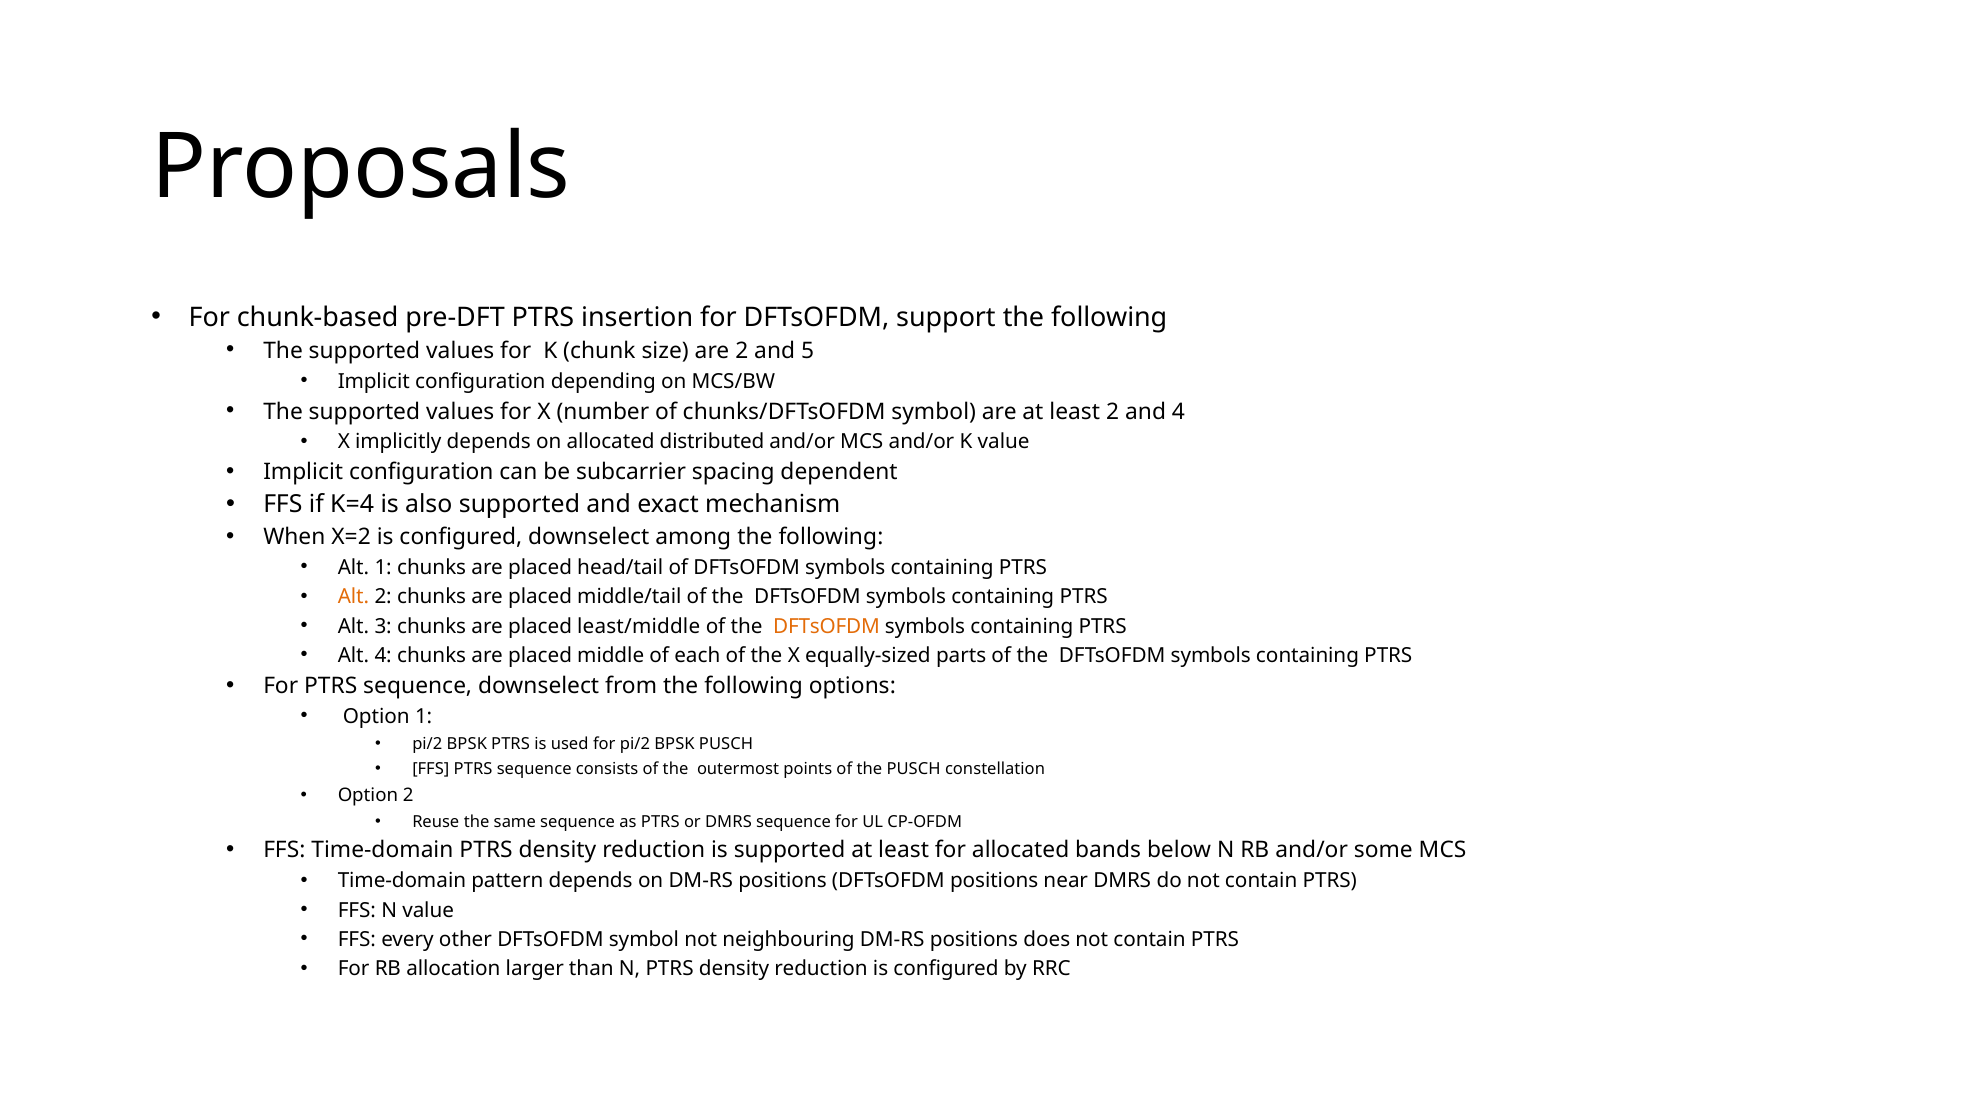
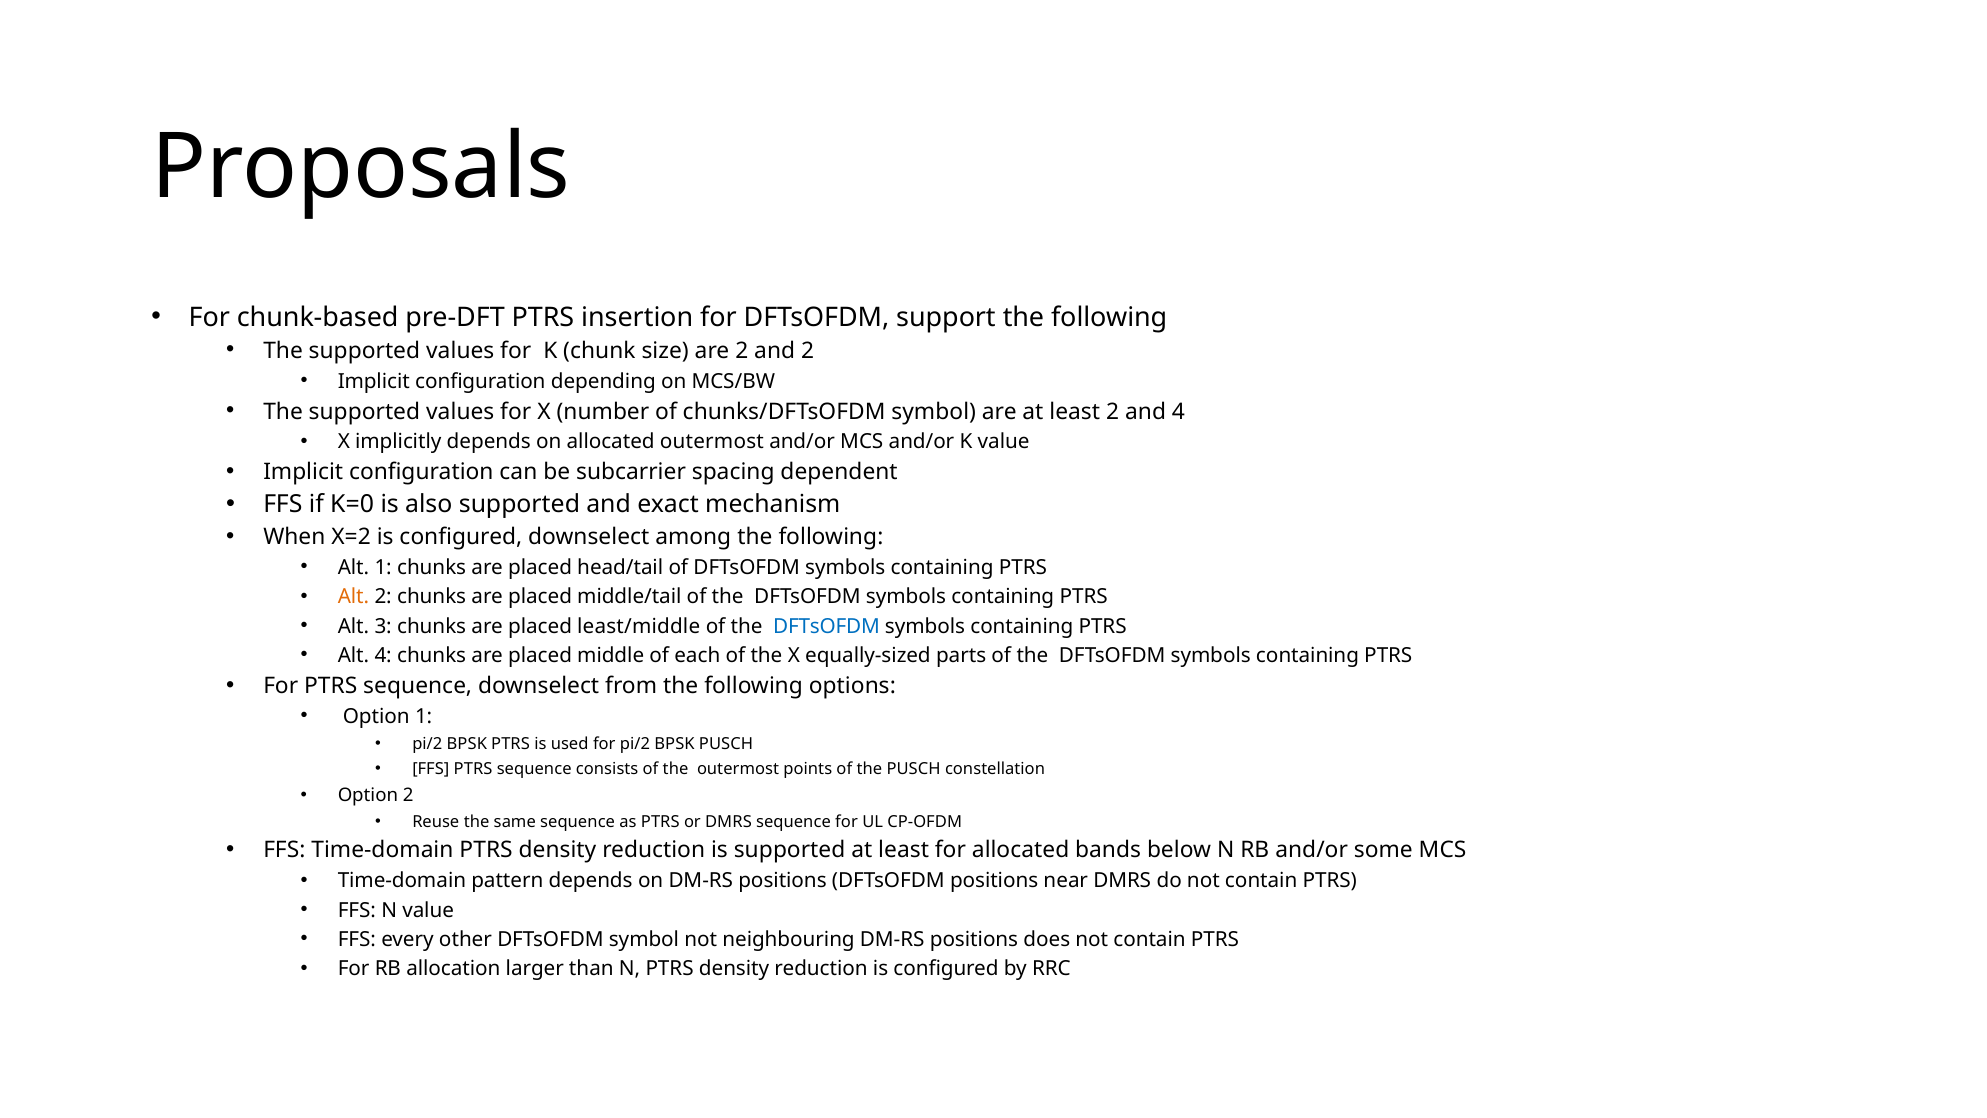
and 5: 5 -> 2
allocated distributed: distributed -> outermost
K=4: K=4 -> K=0
DFTsOFDM at (826, 626) colour: orange -> blue
